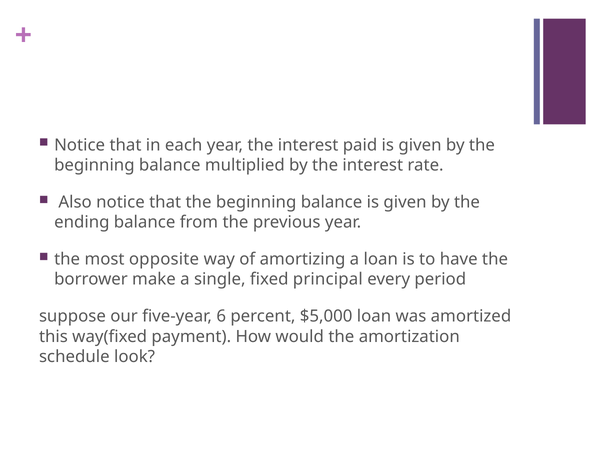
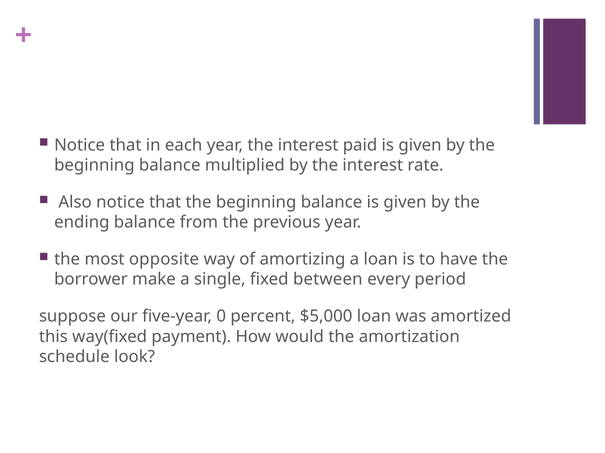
principal: principal -> between
6: 6 -> 0
